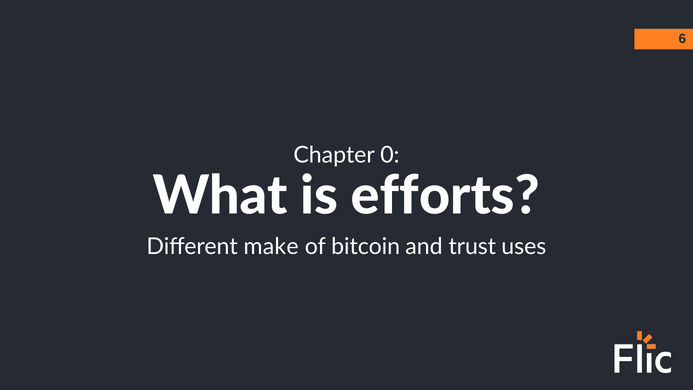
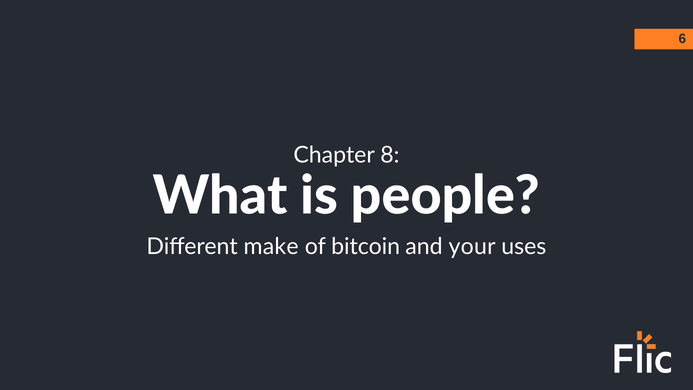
0: 0 -> 8
efforts: efforts -> people
trust: trust -> your
